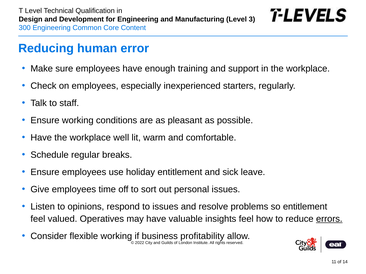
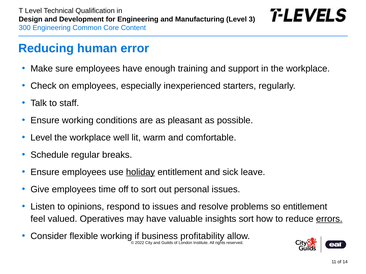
Have at (41, 138): Have -> Level
holiday underline: none -> present
insights feel: feel -> sort
